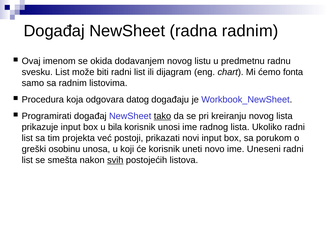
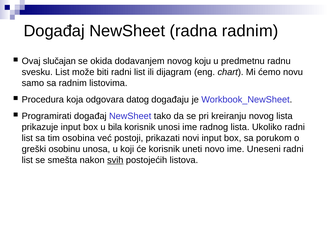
imenom: imenom -> slučajan
listu: listu -> koju
fonta: fonta -> novu
tako underline: present -> none
projekta: projekta -> osobina
